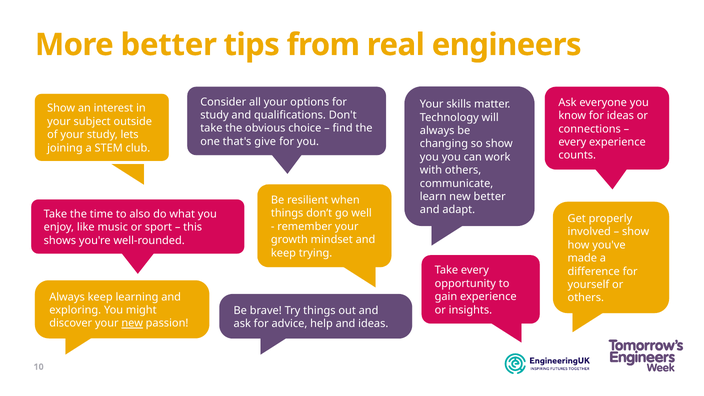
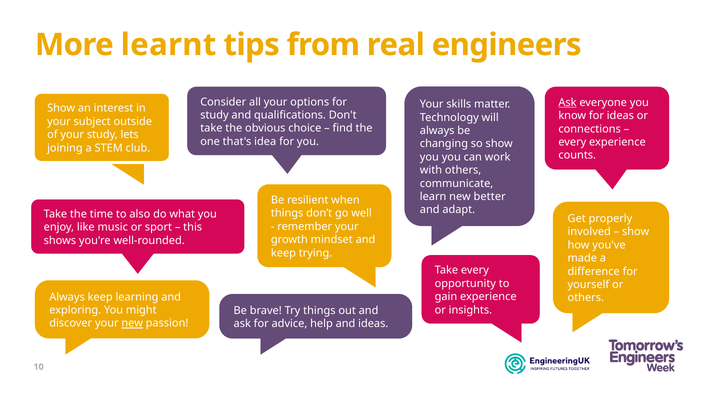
More better: better -> learnt
Ask at (567, 102) underline: none -> present
give: give -> idea
